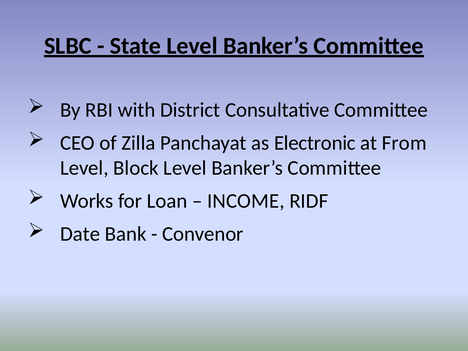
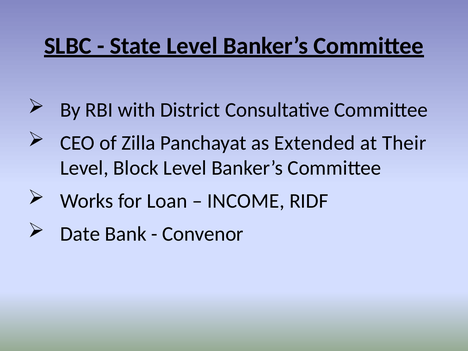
Electronic: Electronic -> Extended
From: From -> Their
